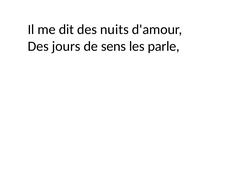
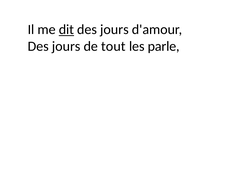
dit underline: none -> present
nuits at (114, 30): nuits -> jours
sens: sens -> tout
